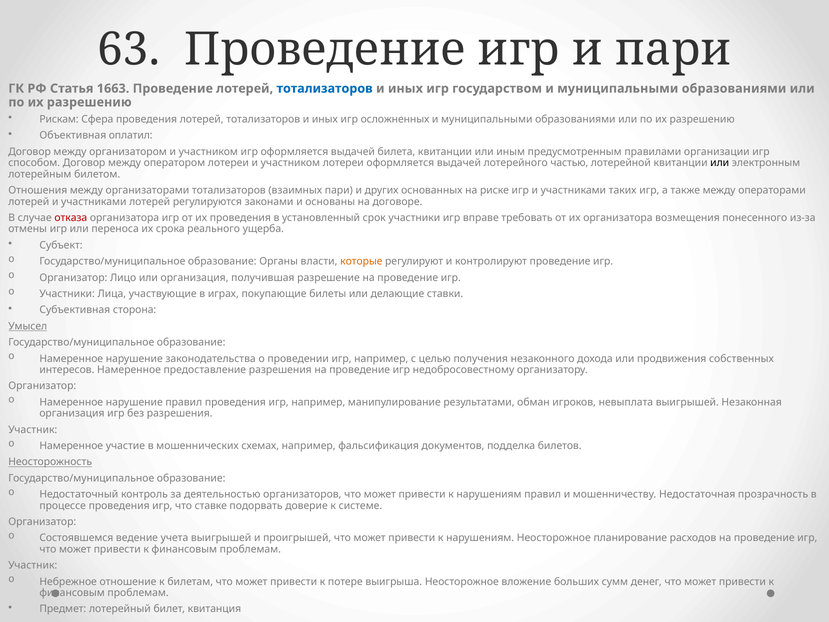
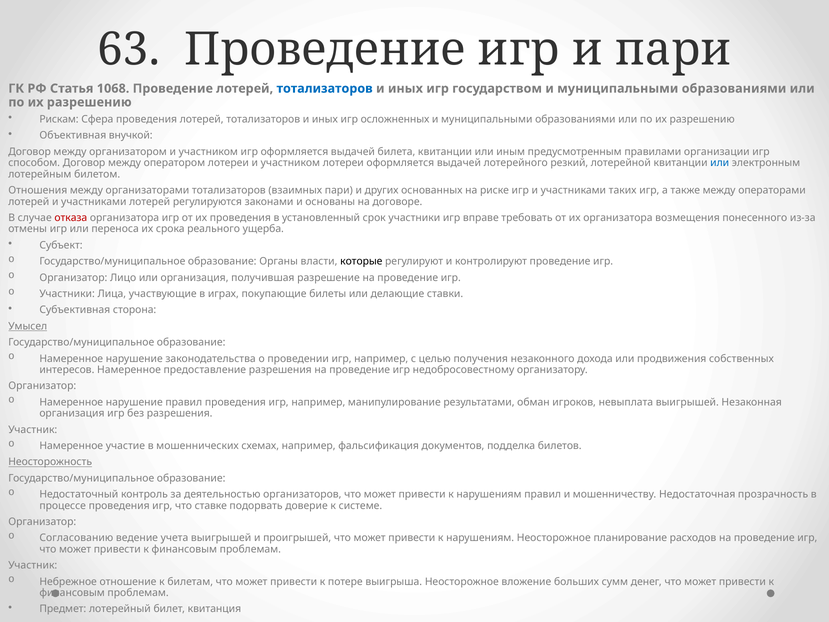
1663: 1663 -> 1068
оплатил: оплатил -> внучкой
частью: частью -> резкий
или at (720, 163) colour: black -> blue
которые colour: orange -> black
Состоявшемся: Состоявшемся -> Согласованию
